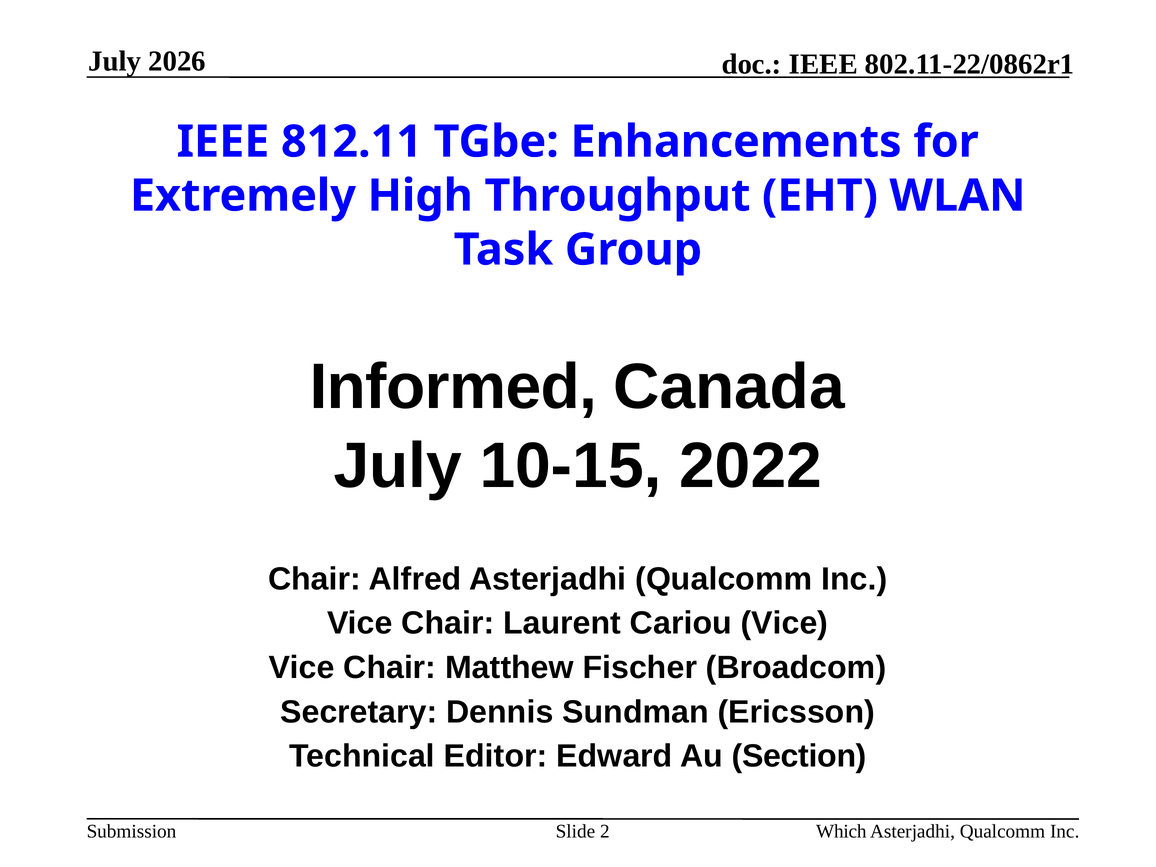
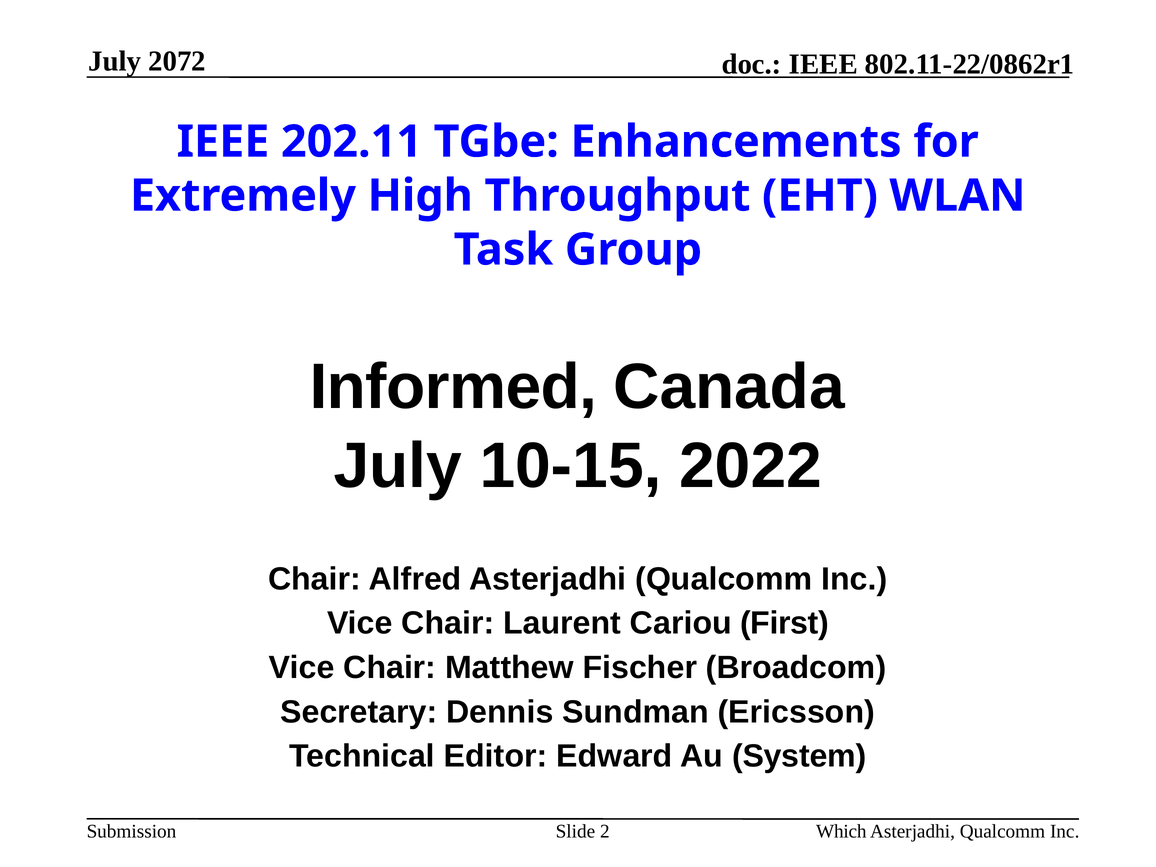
2026: 2026 -> 2072
812.11: 812.11 -> 202.11
Cariou Vice: Vice -> First
Section: Section -> System
